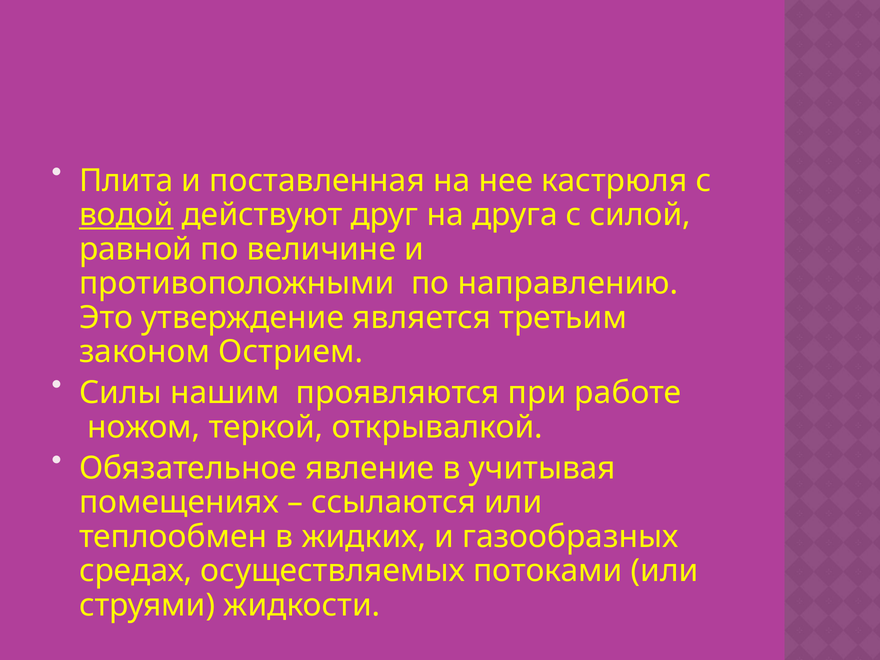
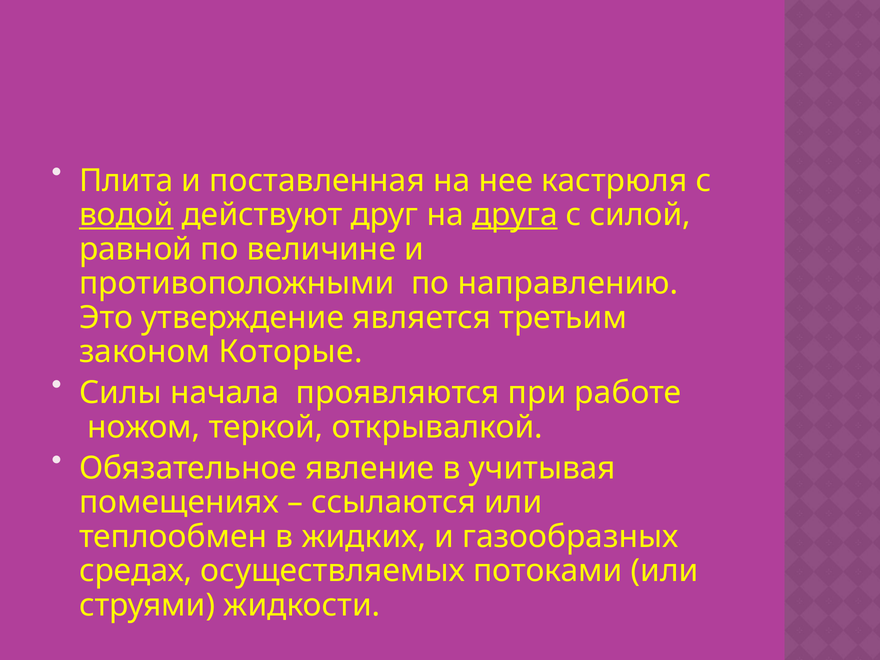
друга underline: none -> present
Острием: Острием -> Которые
нашим: нашим -> начала
